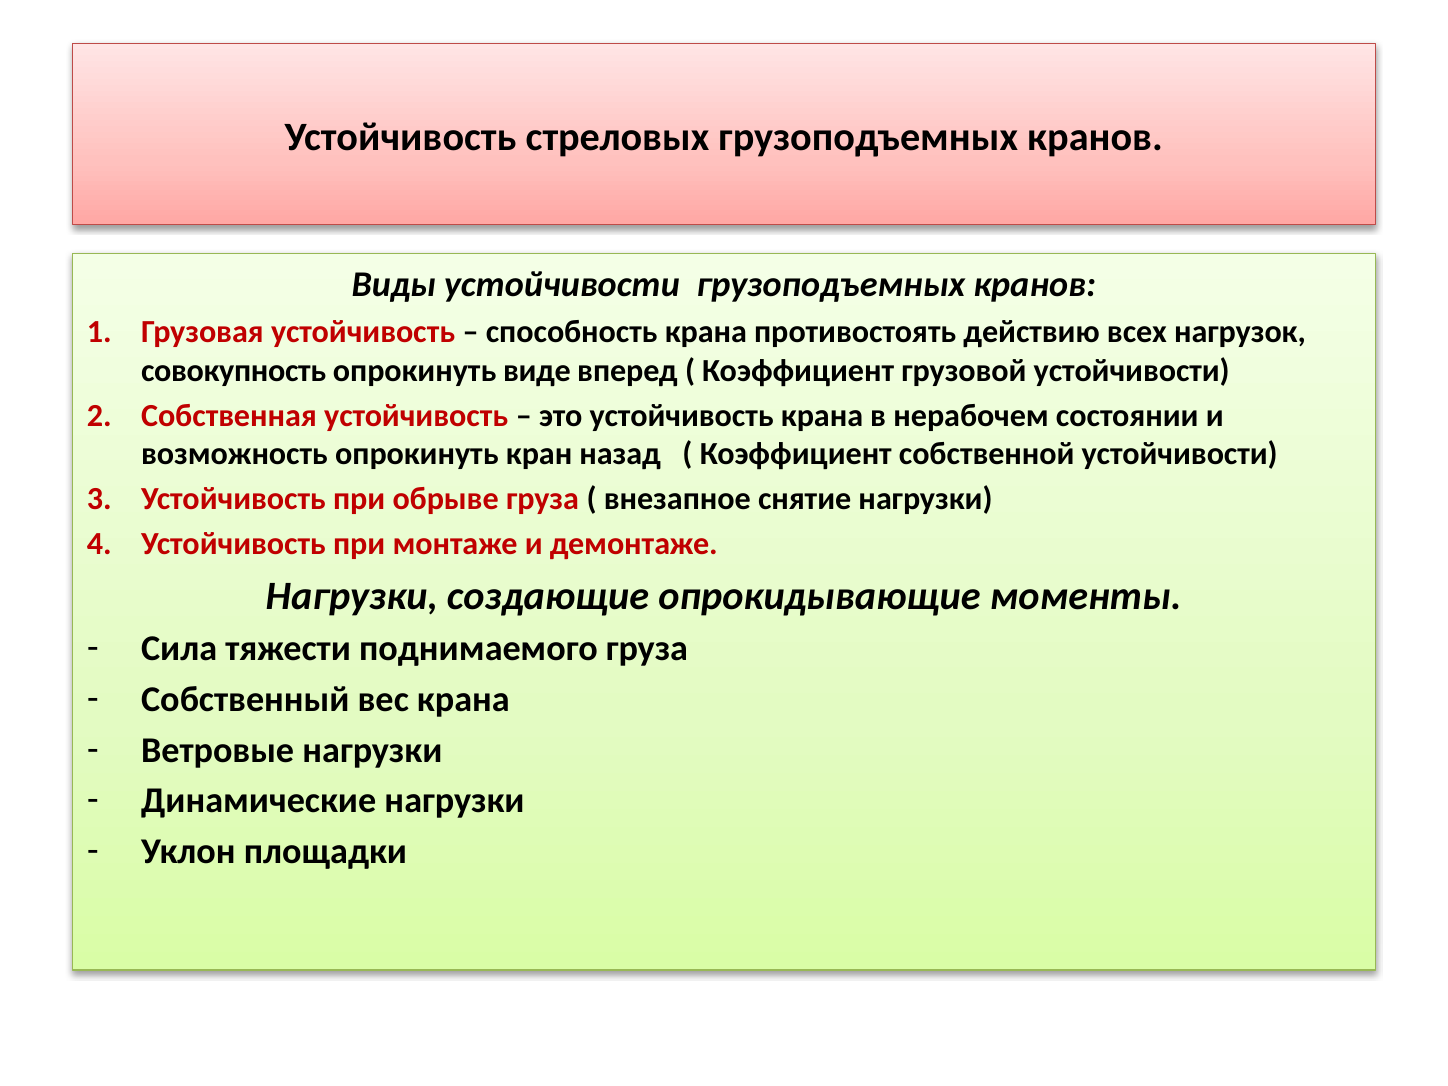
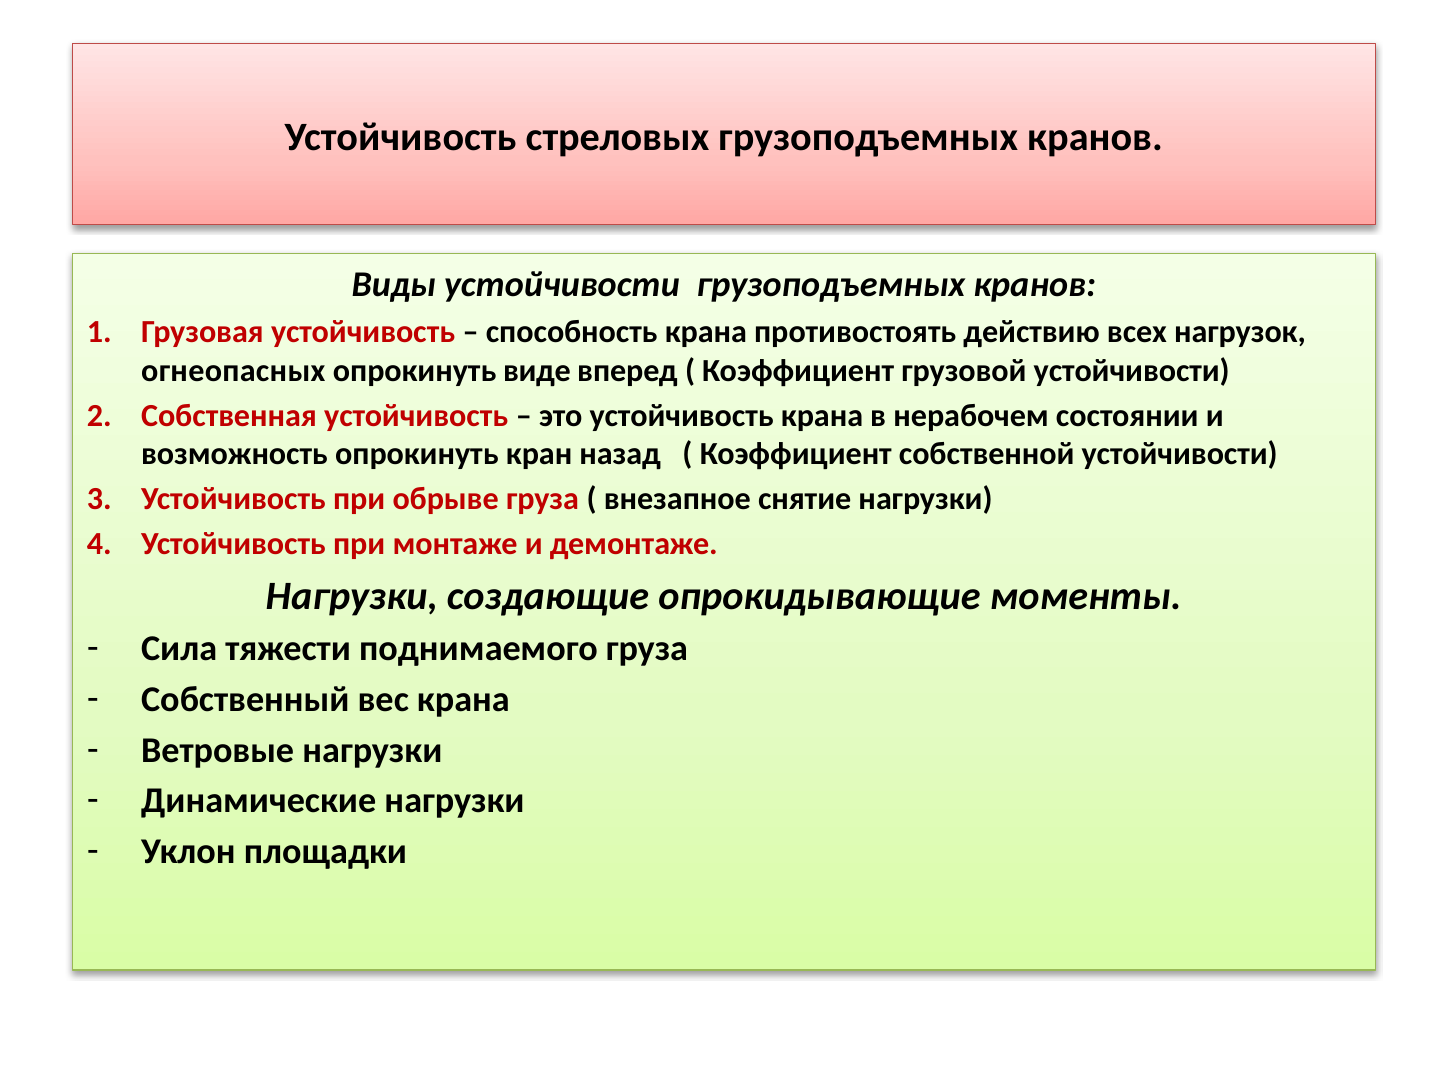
совокупность: совокупность -> огнеопасных
